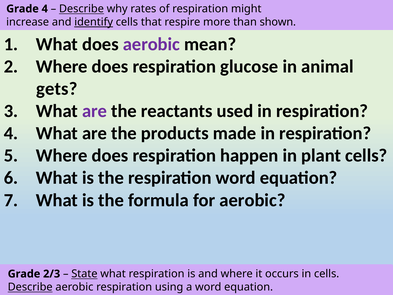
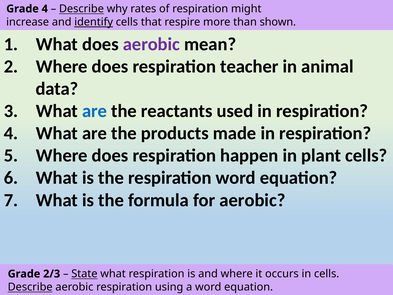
glucose: glucose -> teacher
gets: gets -> data
are at (95, 111) colour: purple -> blue
